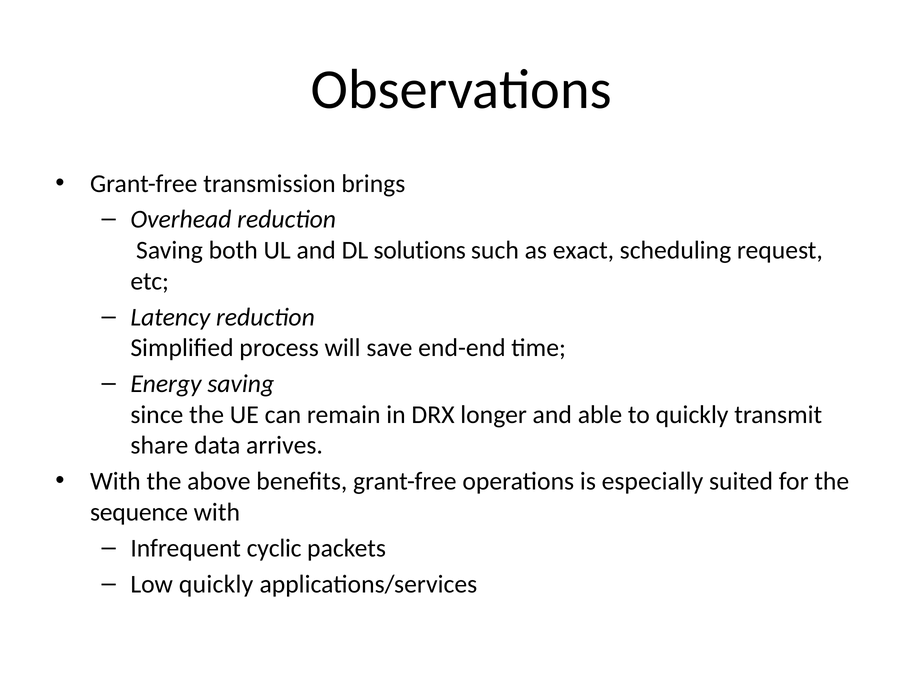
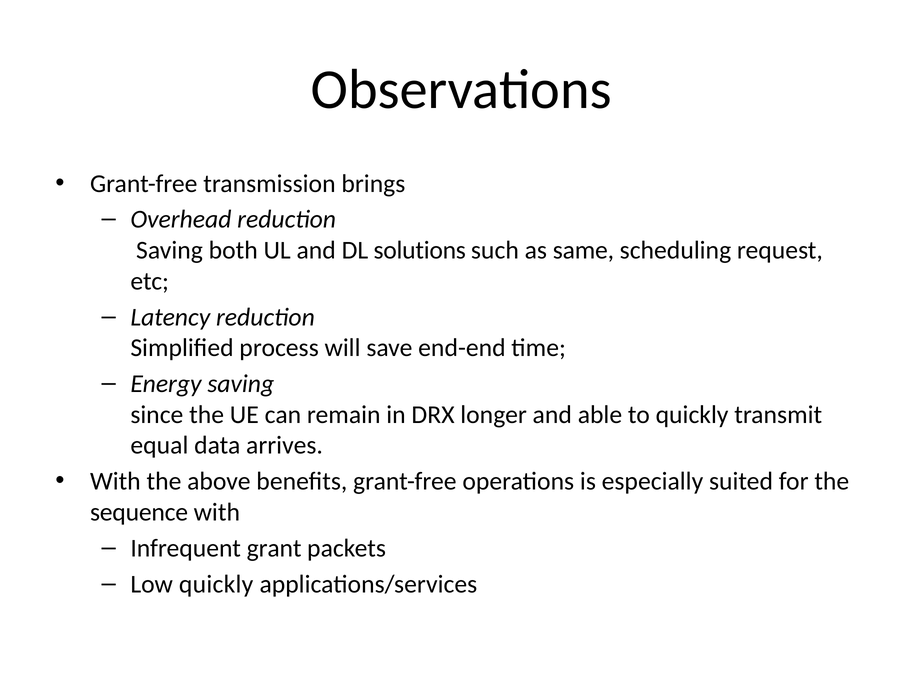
exact: exact -> same
share: share -> equal
cyclic: cyclic -> grant
